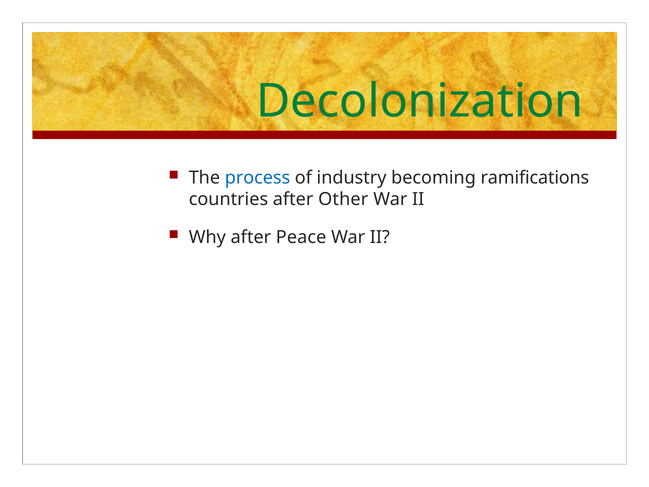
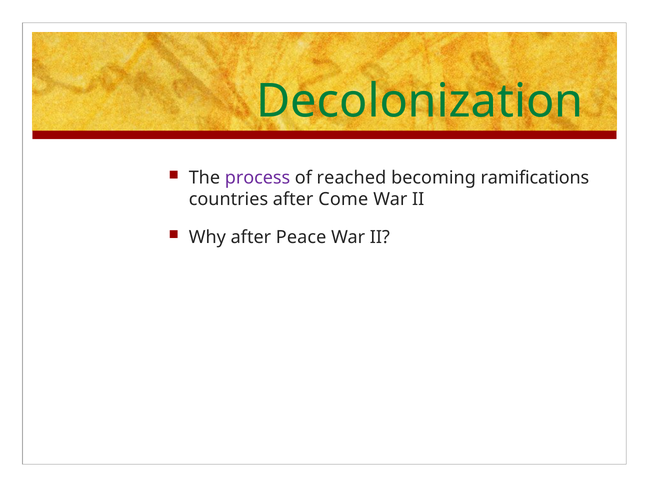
process colour: blue -> purple
industry: industry -> reached
Other: Other -> Come
